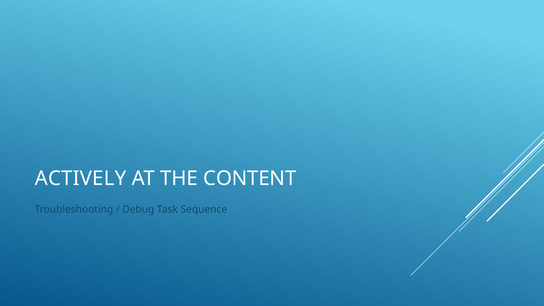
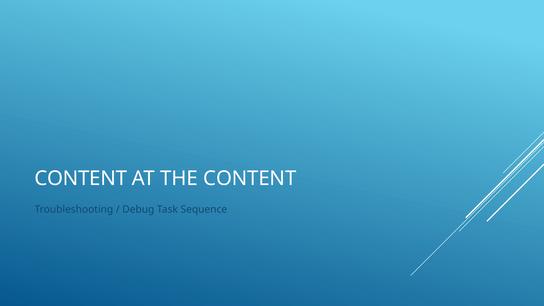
ACTIVELY at (81, 178): ACTIVELY -> CONTENT
